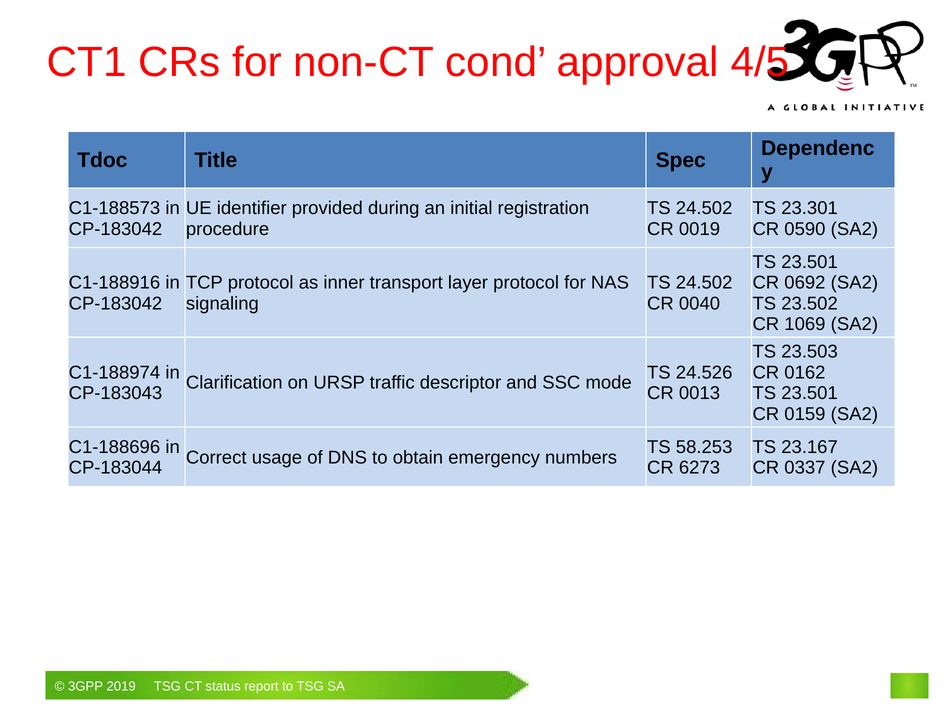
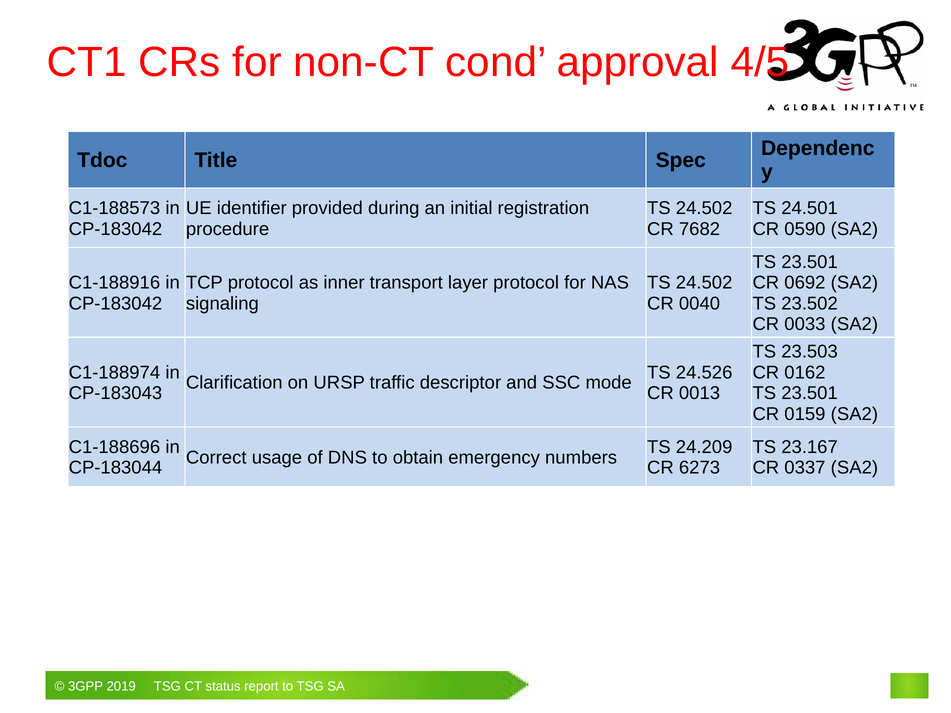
23.301: 23.301 -> 24.501
0019: 0019 -> 7682
1069: 1069 -> 0033
58.253: 58.253 -> 24.209
